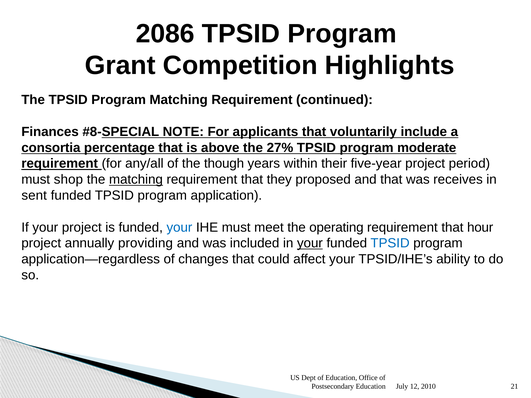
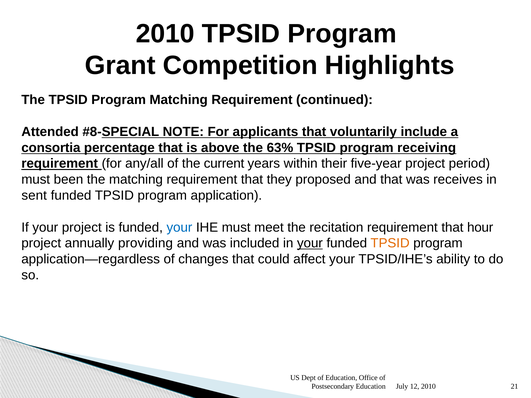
2086 at (165, 34): 2086 -> 2010
Finances: Finances -> Attended
27%: 27% -> 63%
moderate: moderate -> receiving
though: though -> current
shop: shop -> been
matching at (136, 180) underline: present -> none
operating: operating -> recitation
TPSID at (390, 243) colour: blue -> orange
